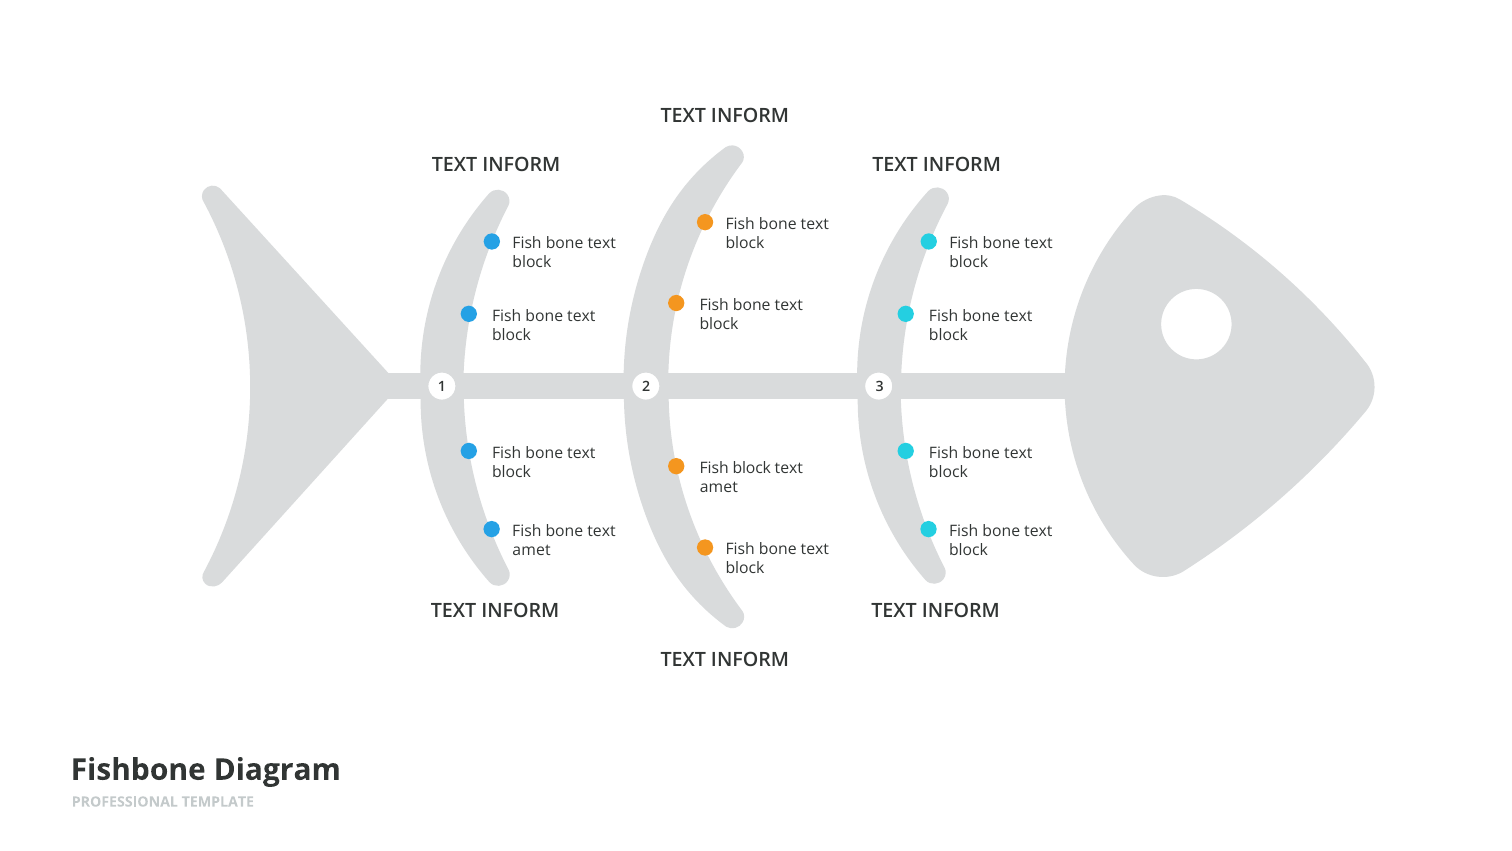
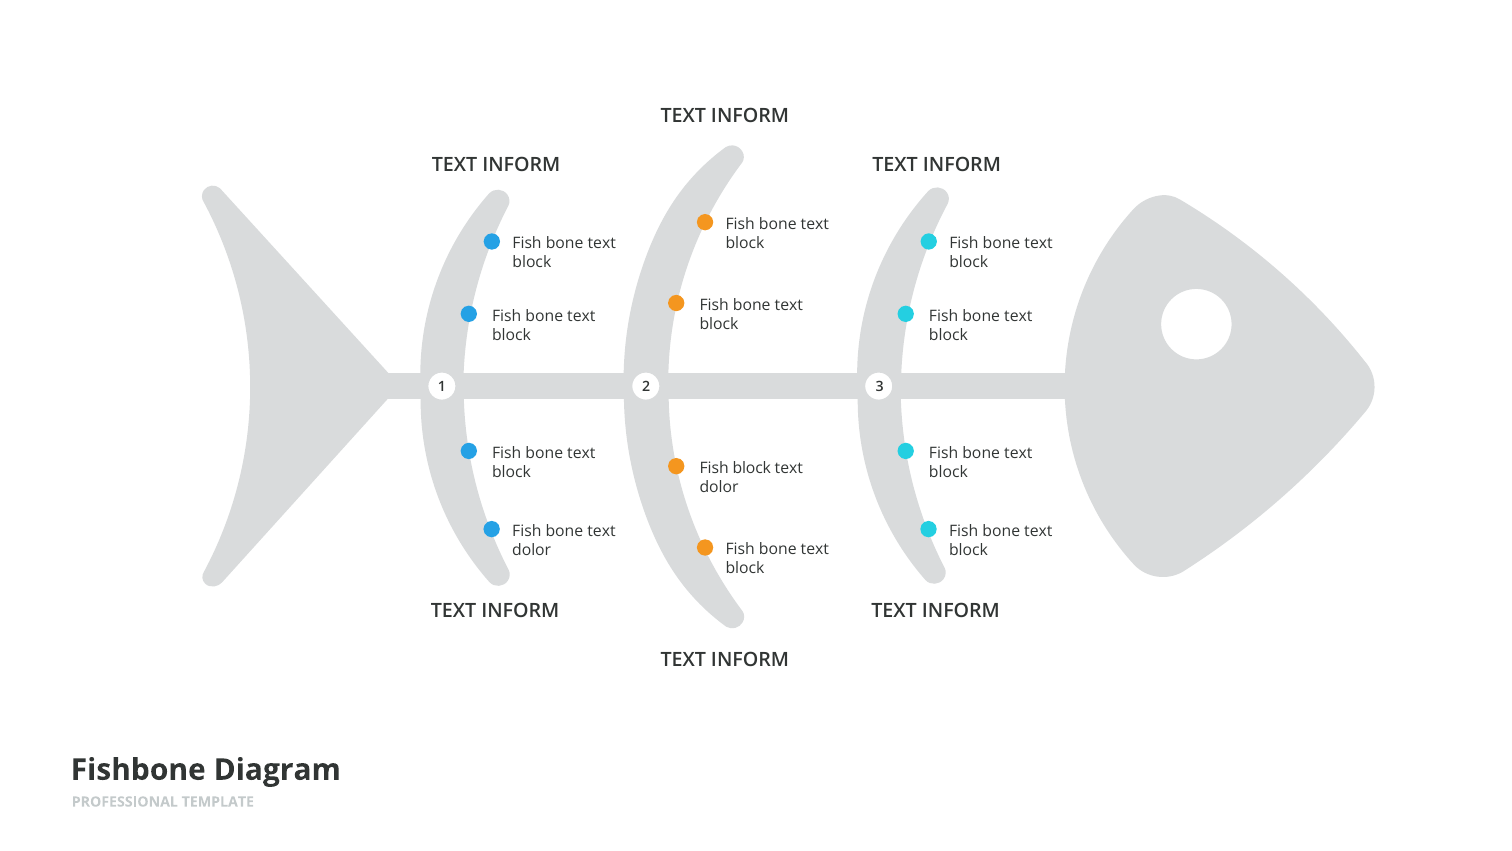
amet at (719, 487): amet -> dolor
amet at (532, 550): amet -> dolor
